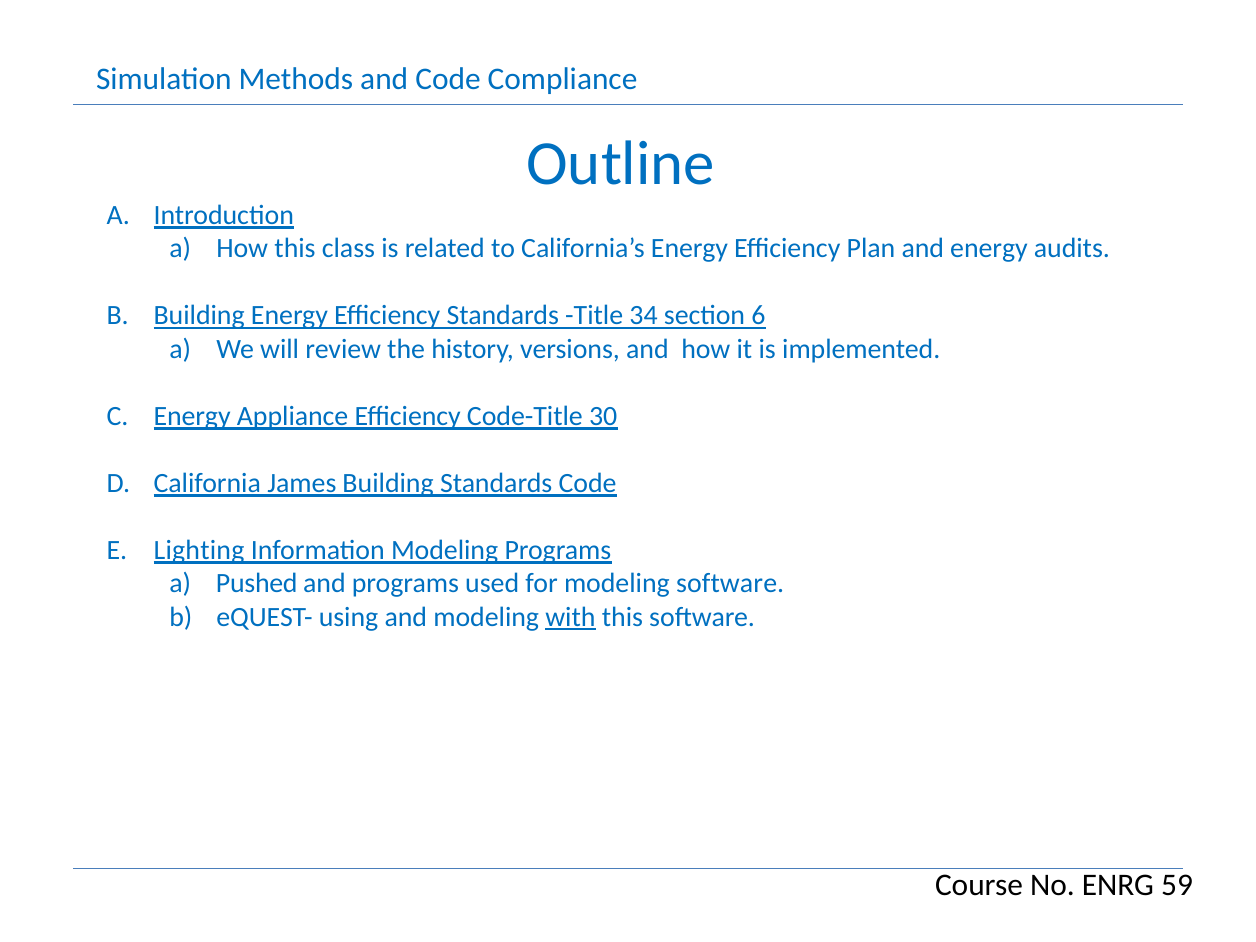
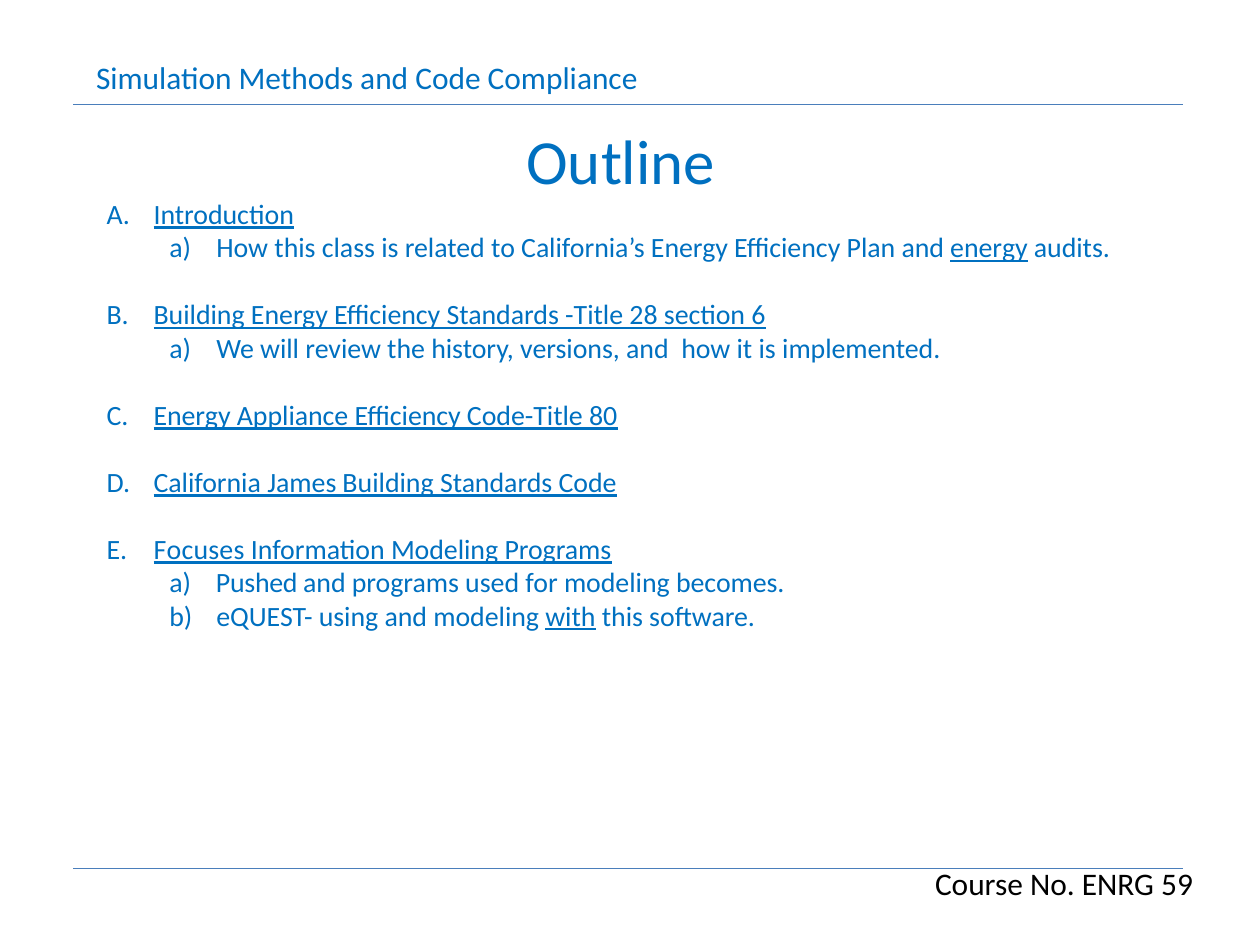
energy at (989, 249) underline: none -> present
34: 34 -> 28
30: 30 -> 80
Lighting: Lighting -> Focuses
modeling software: software -> becomes
